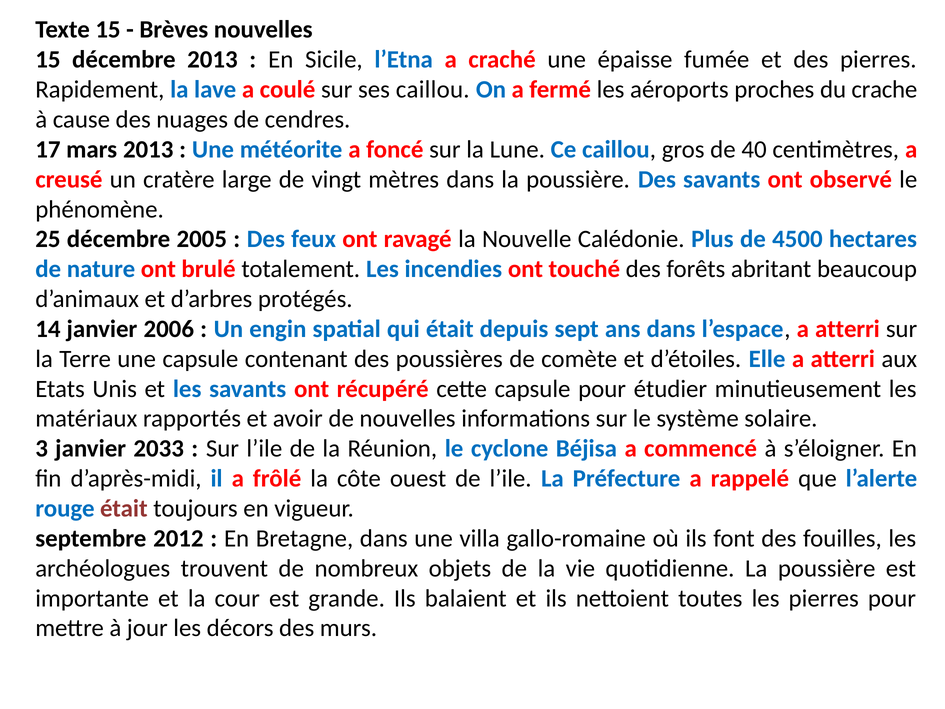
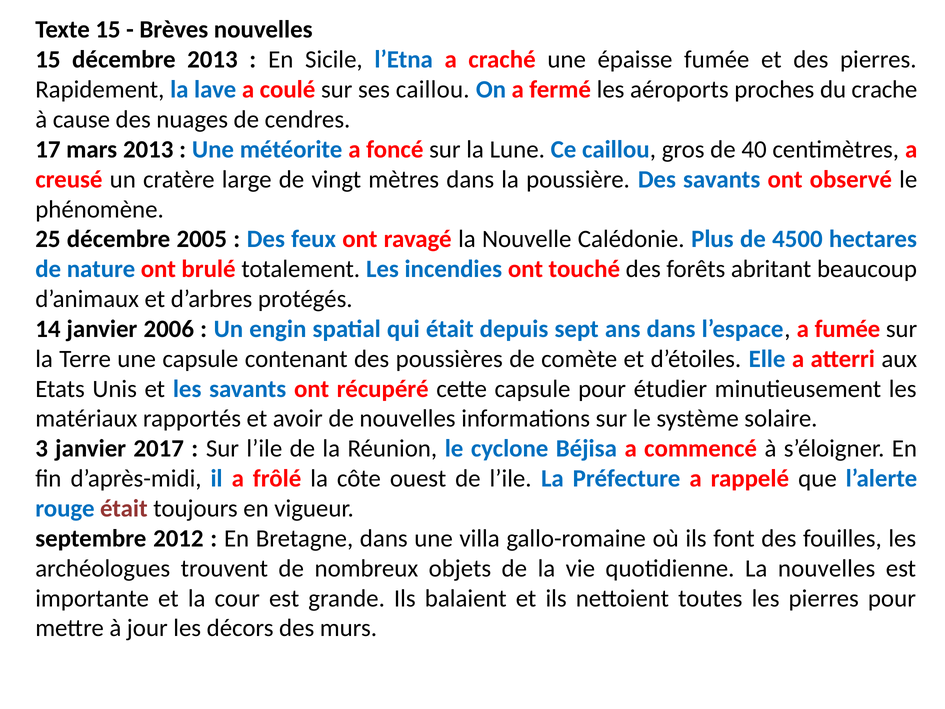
l’espace a atterri: atterri -> fumée
2033: 2033 -> 2017
quotidienne La poussière: poussière -> nouvelles
